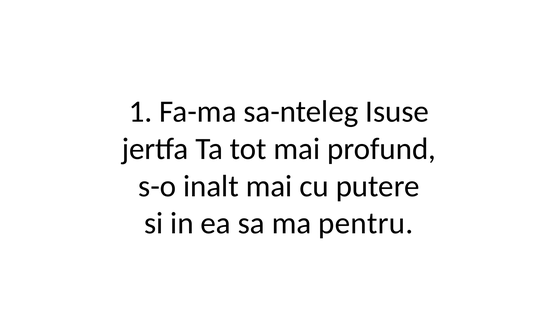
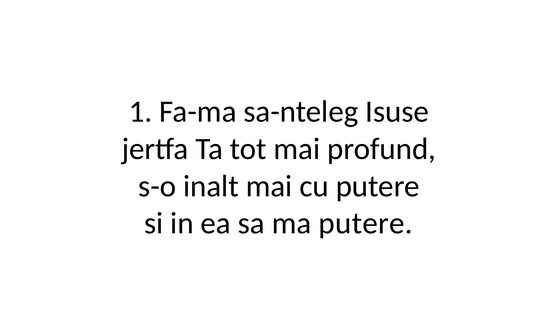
ma pentru: pentru -> putere
